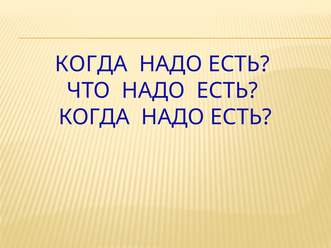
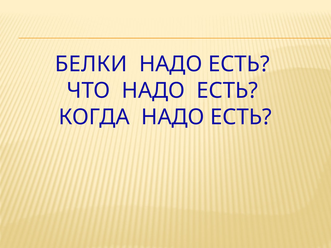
КОГДА at (91, 64): КОГДА -> БЕЛКИ
